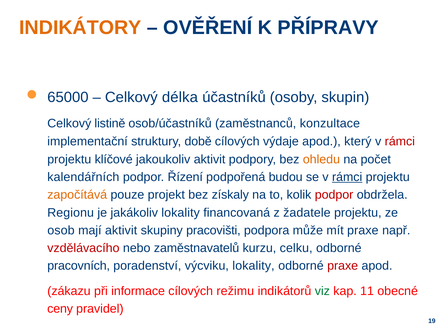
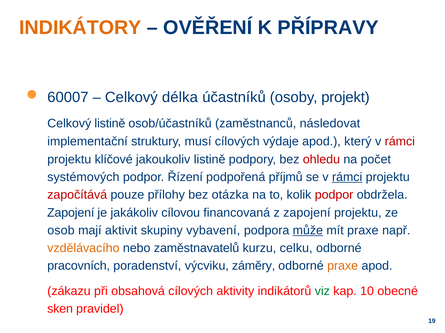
65000: 65000 -> 60007
skupin: skupin -> projekt
konzultace: konzultace -> následovat
době: době -> musí
jakoukoliv aktivit: aktivit -> listině
ohledu colour: orange -> red
kalendářních: kalendářních -> systémových
budou: budou -> příjmů
započítává colour: orange -> red
projekt: projekt -> přílohy
získaly: získaly -> otázka
Regionu at (71, 213): Regionu -> Zapojení
jakákoliv lokality: lokality -> cílovou
z žadatele: žadatele -> zapojení
pracovišti: pracovišti -> vybavení
může underline: none -> present
vzdělávacího colour: red -> orange
výcviku lokality: lokality -> záměry
praxe at (343, 266) colour: red -> orange
informace: informace -> obsahová
režimu: režimu -> aktivity
11: 11 -> 10
ceny: ceny -> sken
